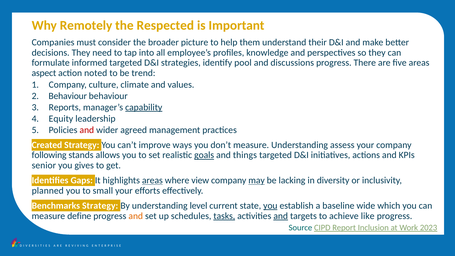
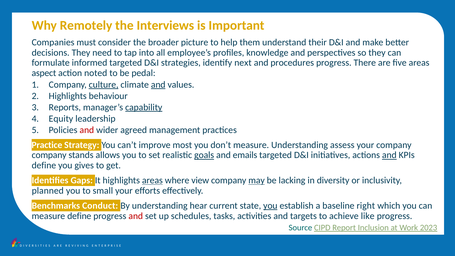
Respected: Respected -> Interviews
pool: pool -> next
discussions: discussions -> procedures
trend: trend -> pedal
culture underline: none -> present
and at (158, 85) underline: none -> present
Behaviour at (68, 96): Behaviour -> Highlights
Created: Created -> Practice
ways: ways -> most
following at (49, 155): following -> company
things: things -> emails
and at (389, 155) underline: none -> present
senior at (44, 165): senior -> define
Benchmarks Strategy: Strategy -> Conduct
level: level -> hear
wide: wide -> right
and at (136, 216) colour: orange -> red
tasks underline: present -> none
and at (281, 216) underline: present -> none
